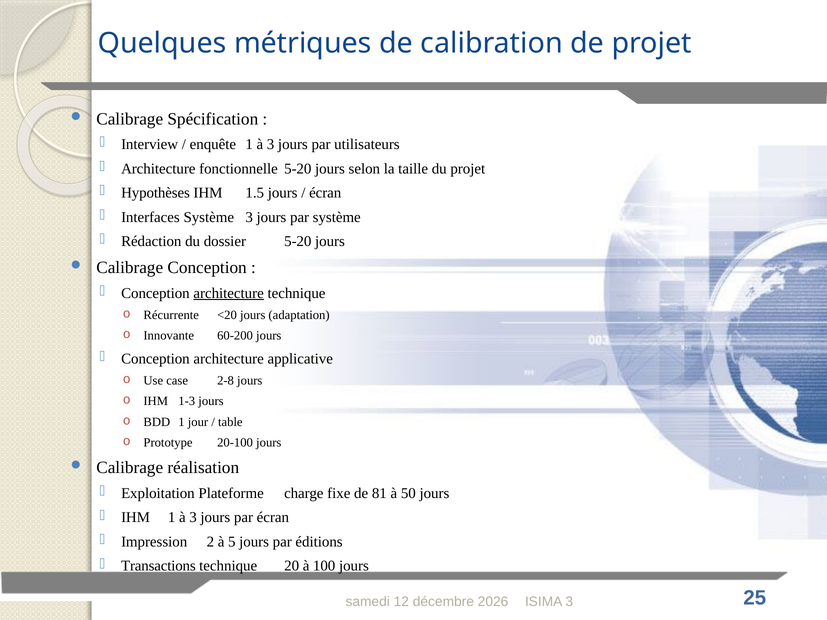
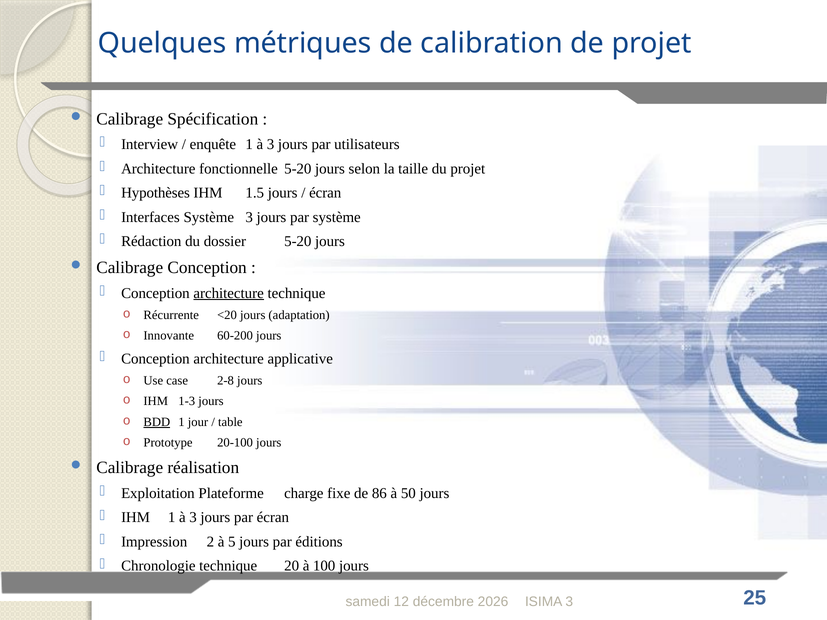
BDD underline: none -> present
81: 81 -> 86
Transactions: Transactions -> Chronologie
